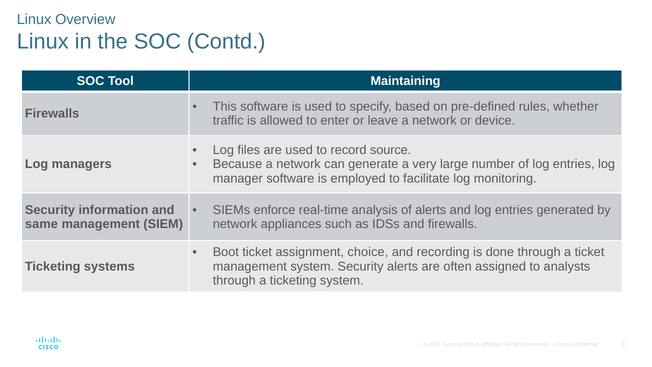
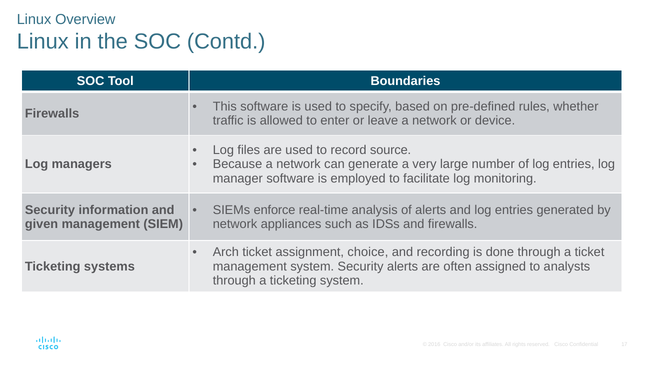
Maintaining: Maintaining -> Boundaries
same: same -> given
Boot: Boot -> Arch
